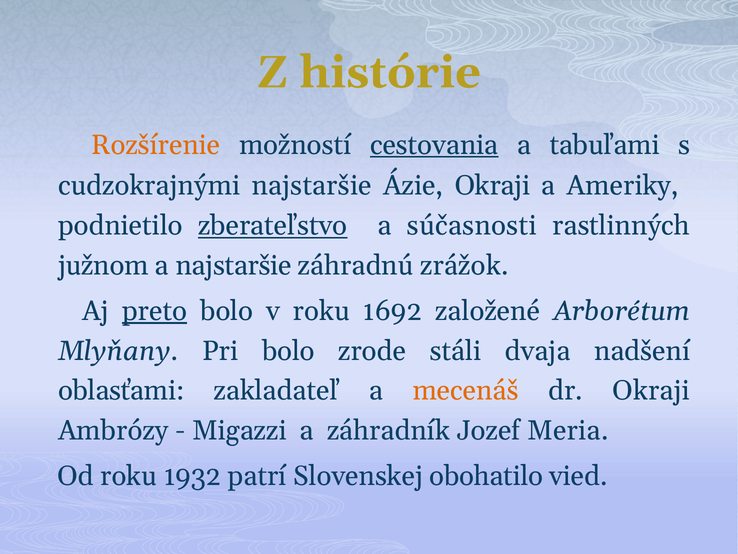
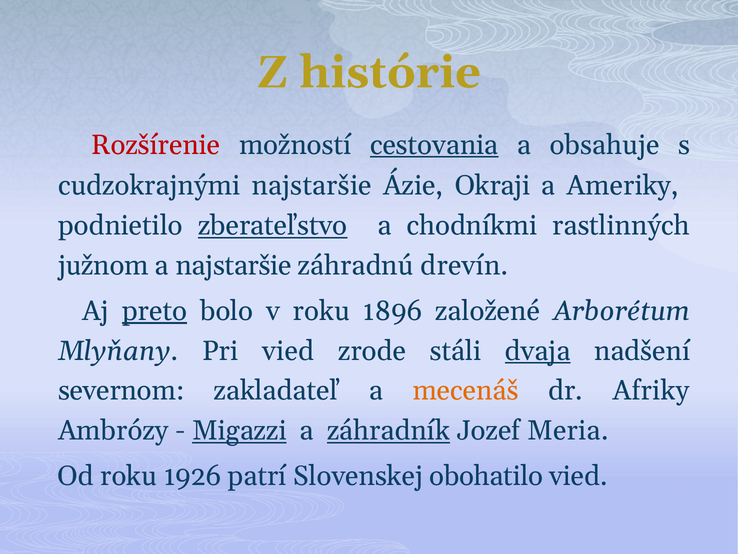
Rozšírenie colour: orange -> red
tabuľami: tabuľami -> obsahuje
súčasnosti: súčasnosti -> chodníkmi
zrážok: zrážok -> drevín
1692: 1692 -> 1896
Pri bolo: bolo -> vied
dvaja underline: none -> present
oblasťami: oblasťami -> severnom
dr Okraji: Okraji -> Afriky
Migazzi underline: none -> present
záhradník underline: none -> present
1932: 1932 -> 1926
